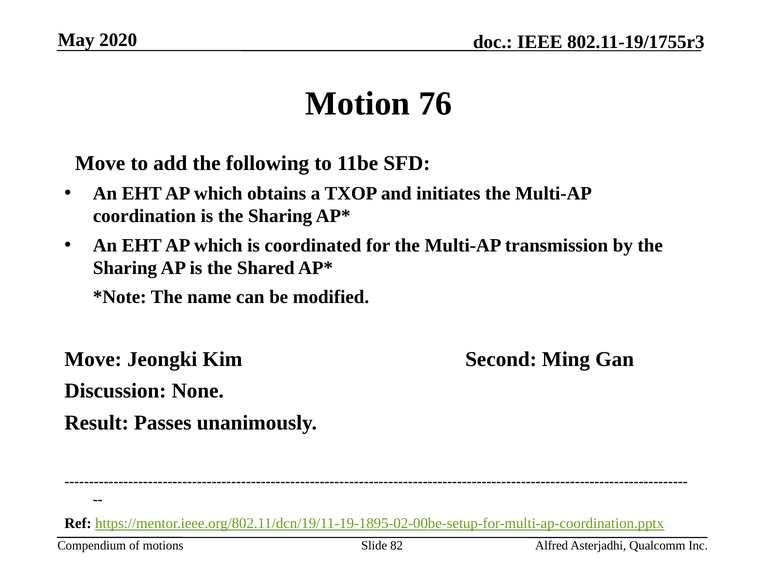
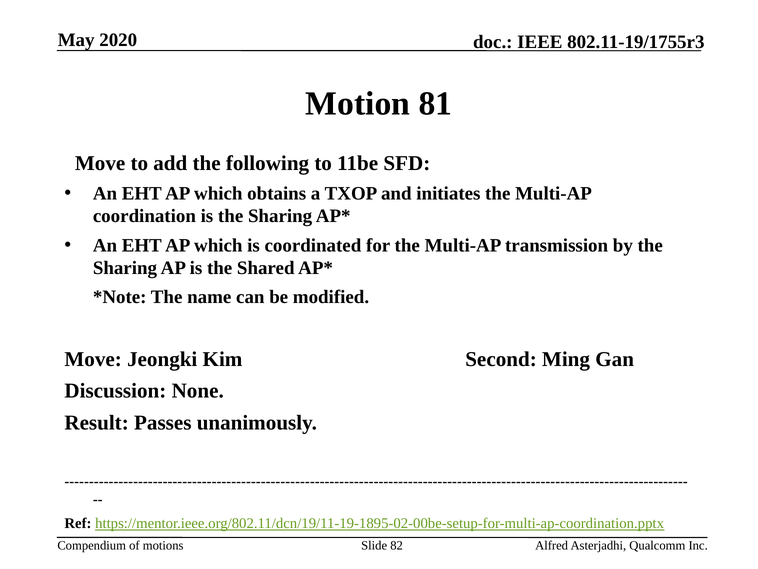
76: 76 -> 81
